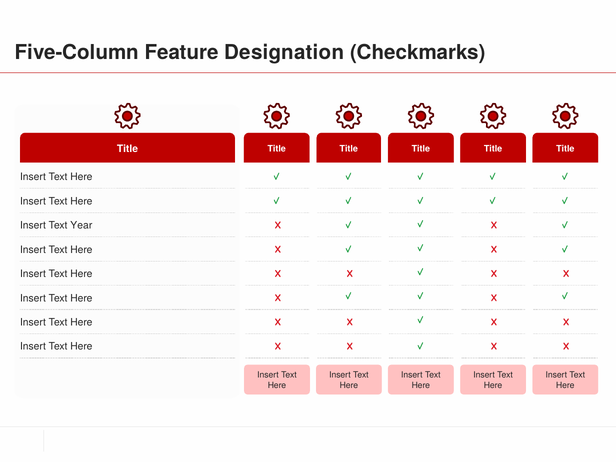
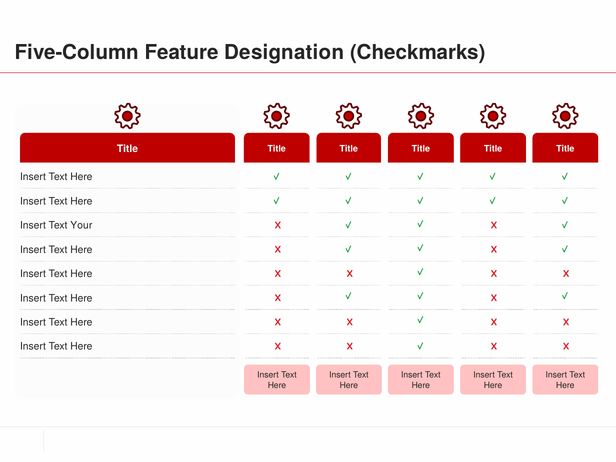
Year: Year -> Your
